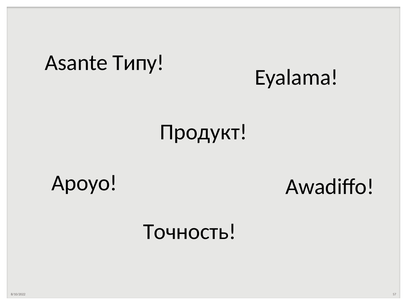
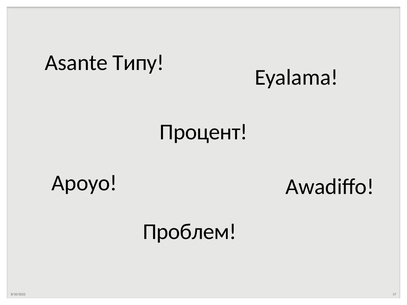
Продукт: Продукт -> Процент
Точность: Точность -> Проблем
